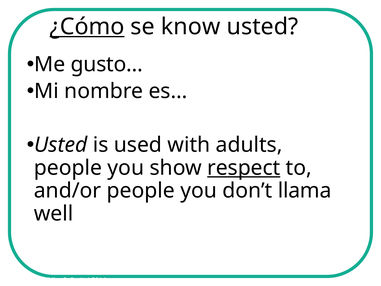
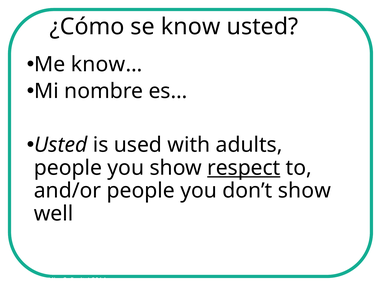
¿Cómo underline: present -> none
gusto…: gusto… -> know…
don’t llama: llama -> show
